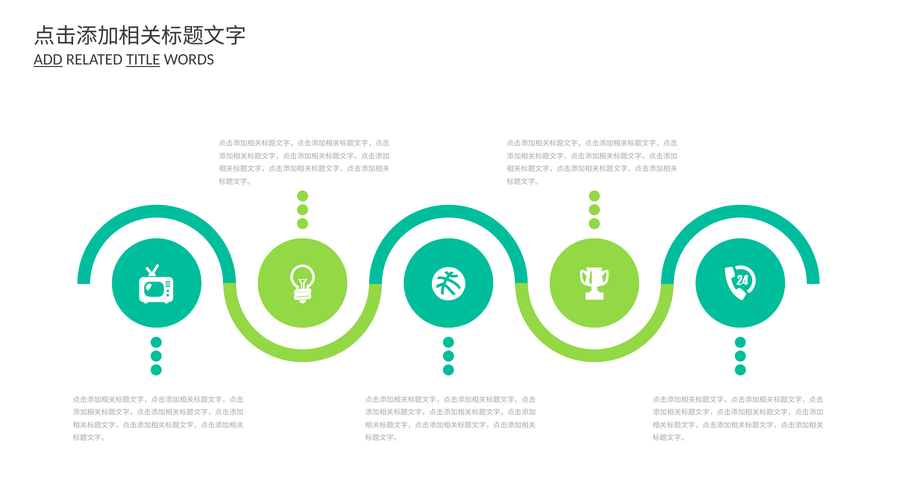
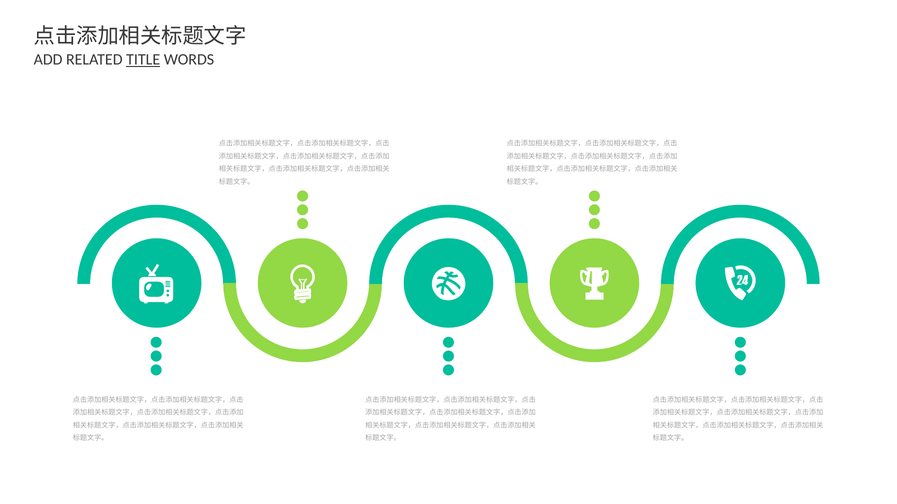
ADD underline: present -> none
